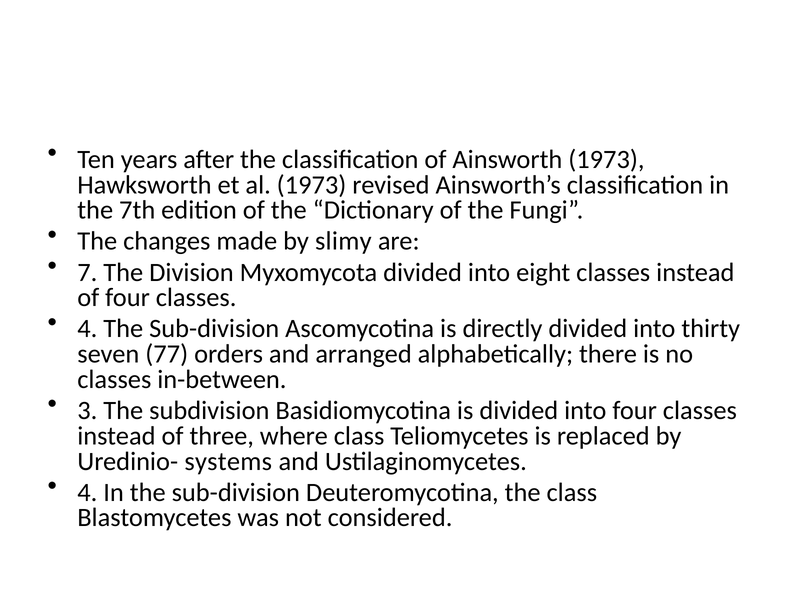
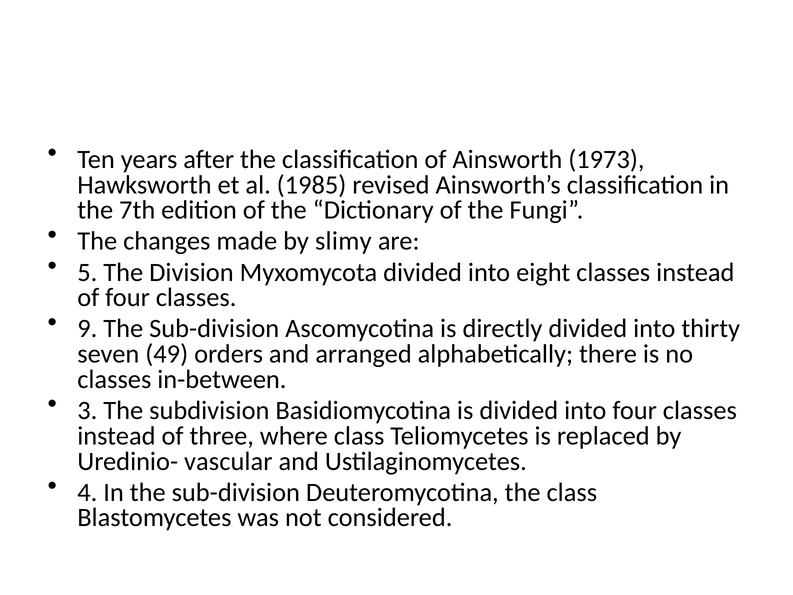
al 1973: 1973 -> 1985
7: 7 -> 5
4 at (87, 329): 4 -> 9
77: 77 -> 49
systems: systems -> vascular
